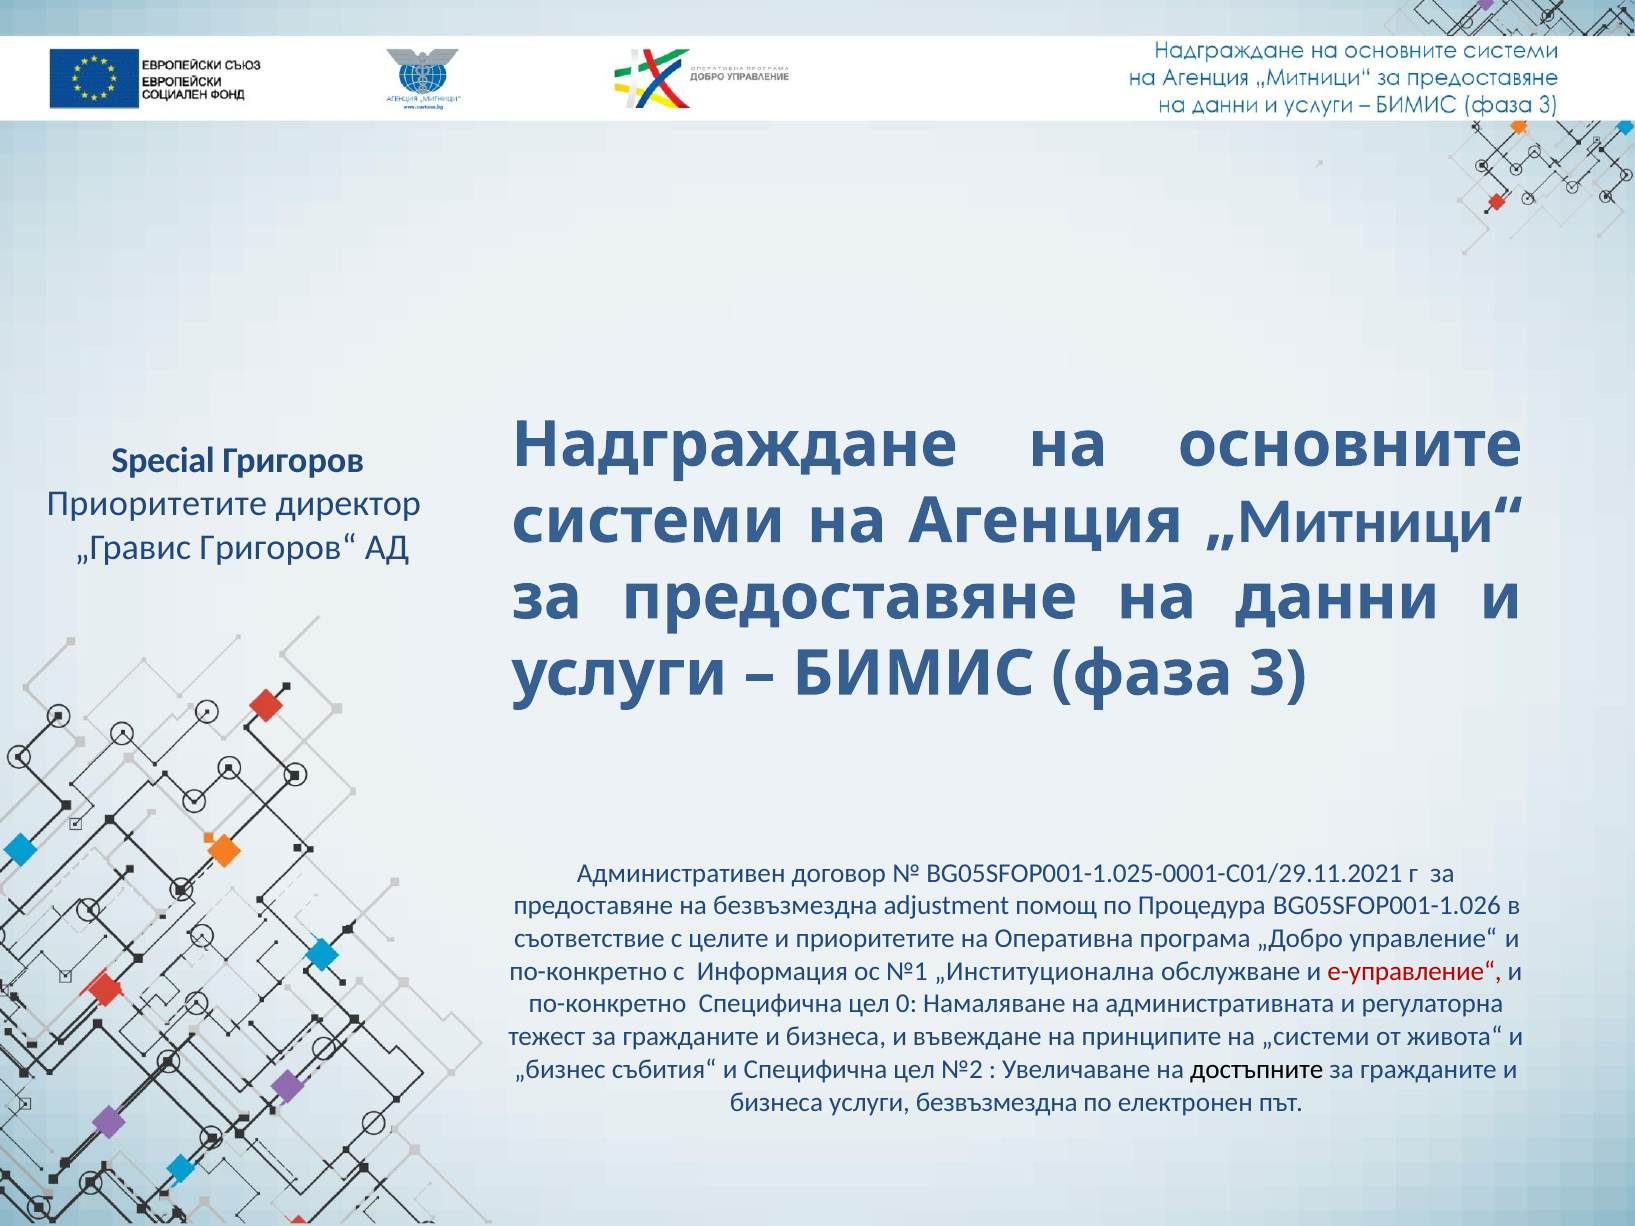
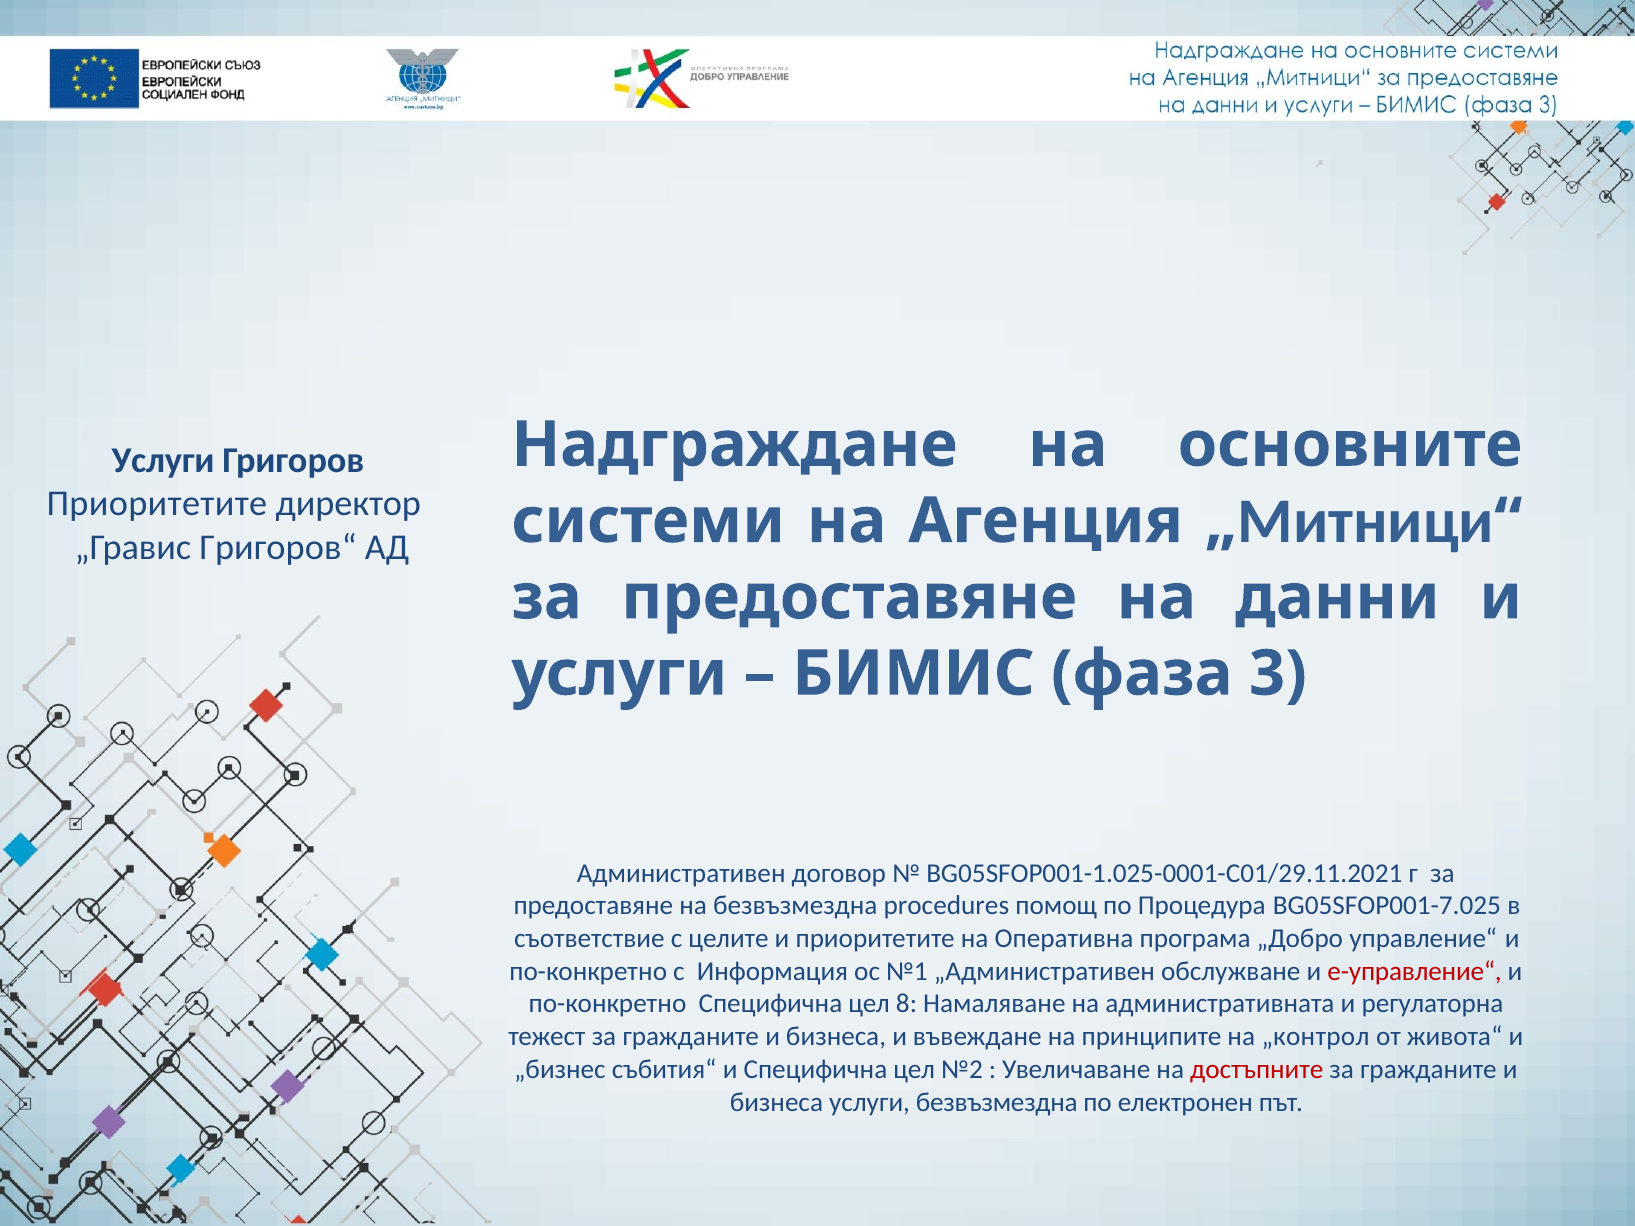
Special at (163, 460): Special -> Услуги
adjustment: adjustment -> procedures
BG05SFOP001-1.026: BG05SFOP001-1.026 -> BG05SFOP001-7.025
„Институционална: „Институционална -> „Административен
0: 0 -> 8
„системи: „системи -> „контрол
достъпните colour: black -> red
